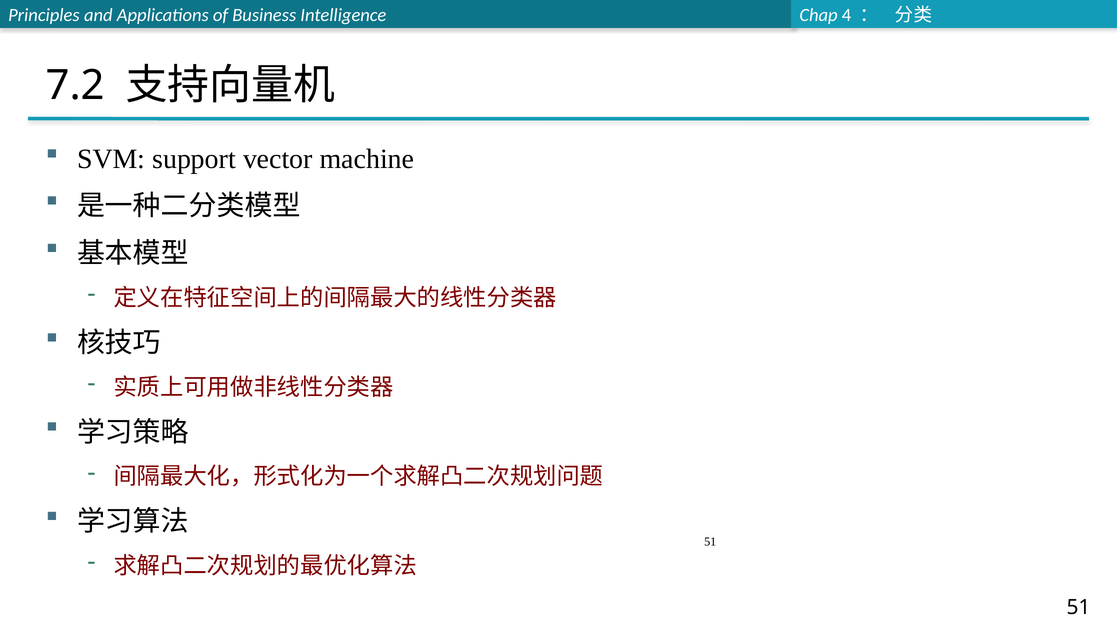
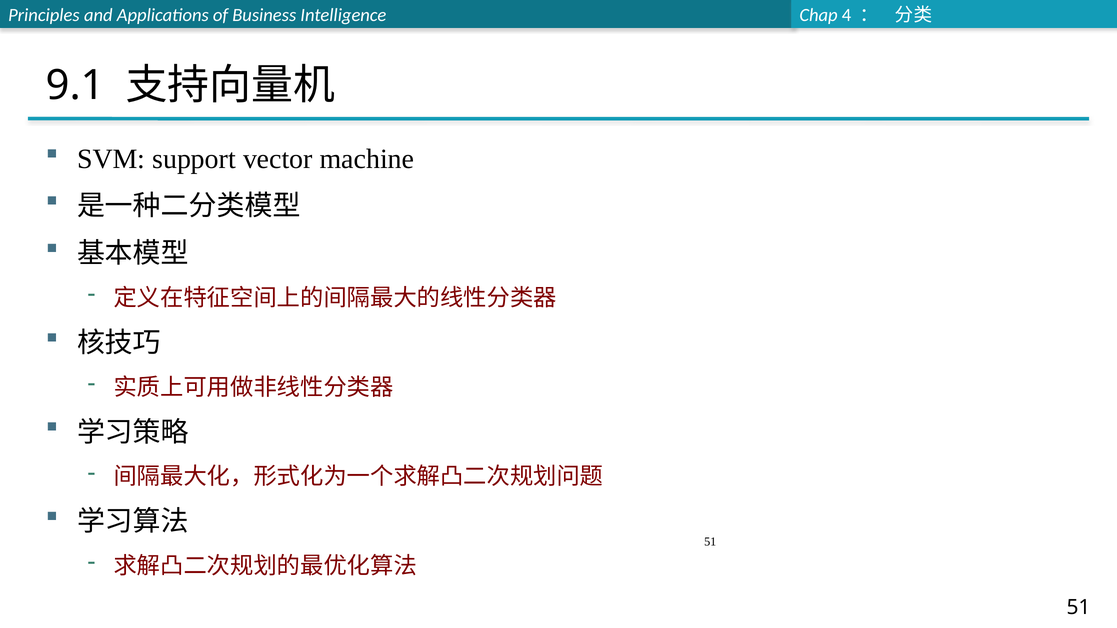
7.2: 7.2 -> 9.1
